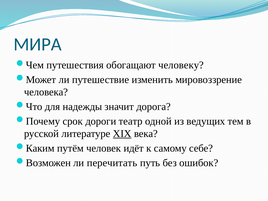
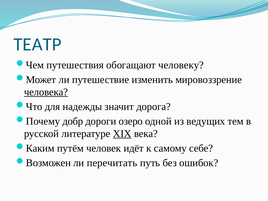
МИРА: МИРА -> ТЕАТР
человека underline: none -> present
срок: срок -> добр
театр: театр -> озеро
